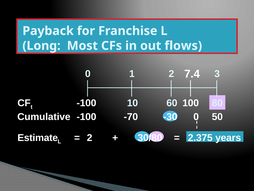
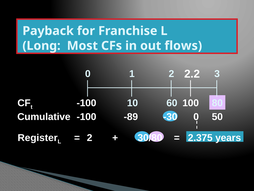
7.4: 7.4 -> 2.2
-70: -70 -> -89
Estimate: Estimate -> Register
